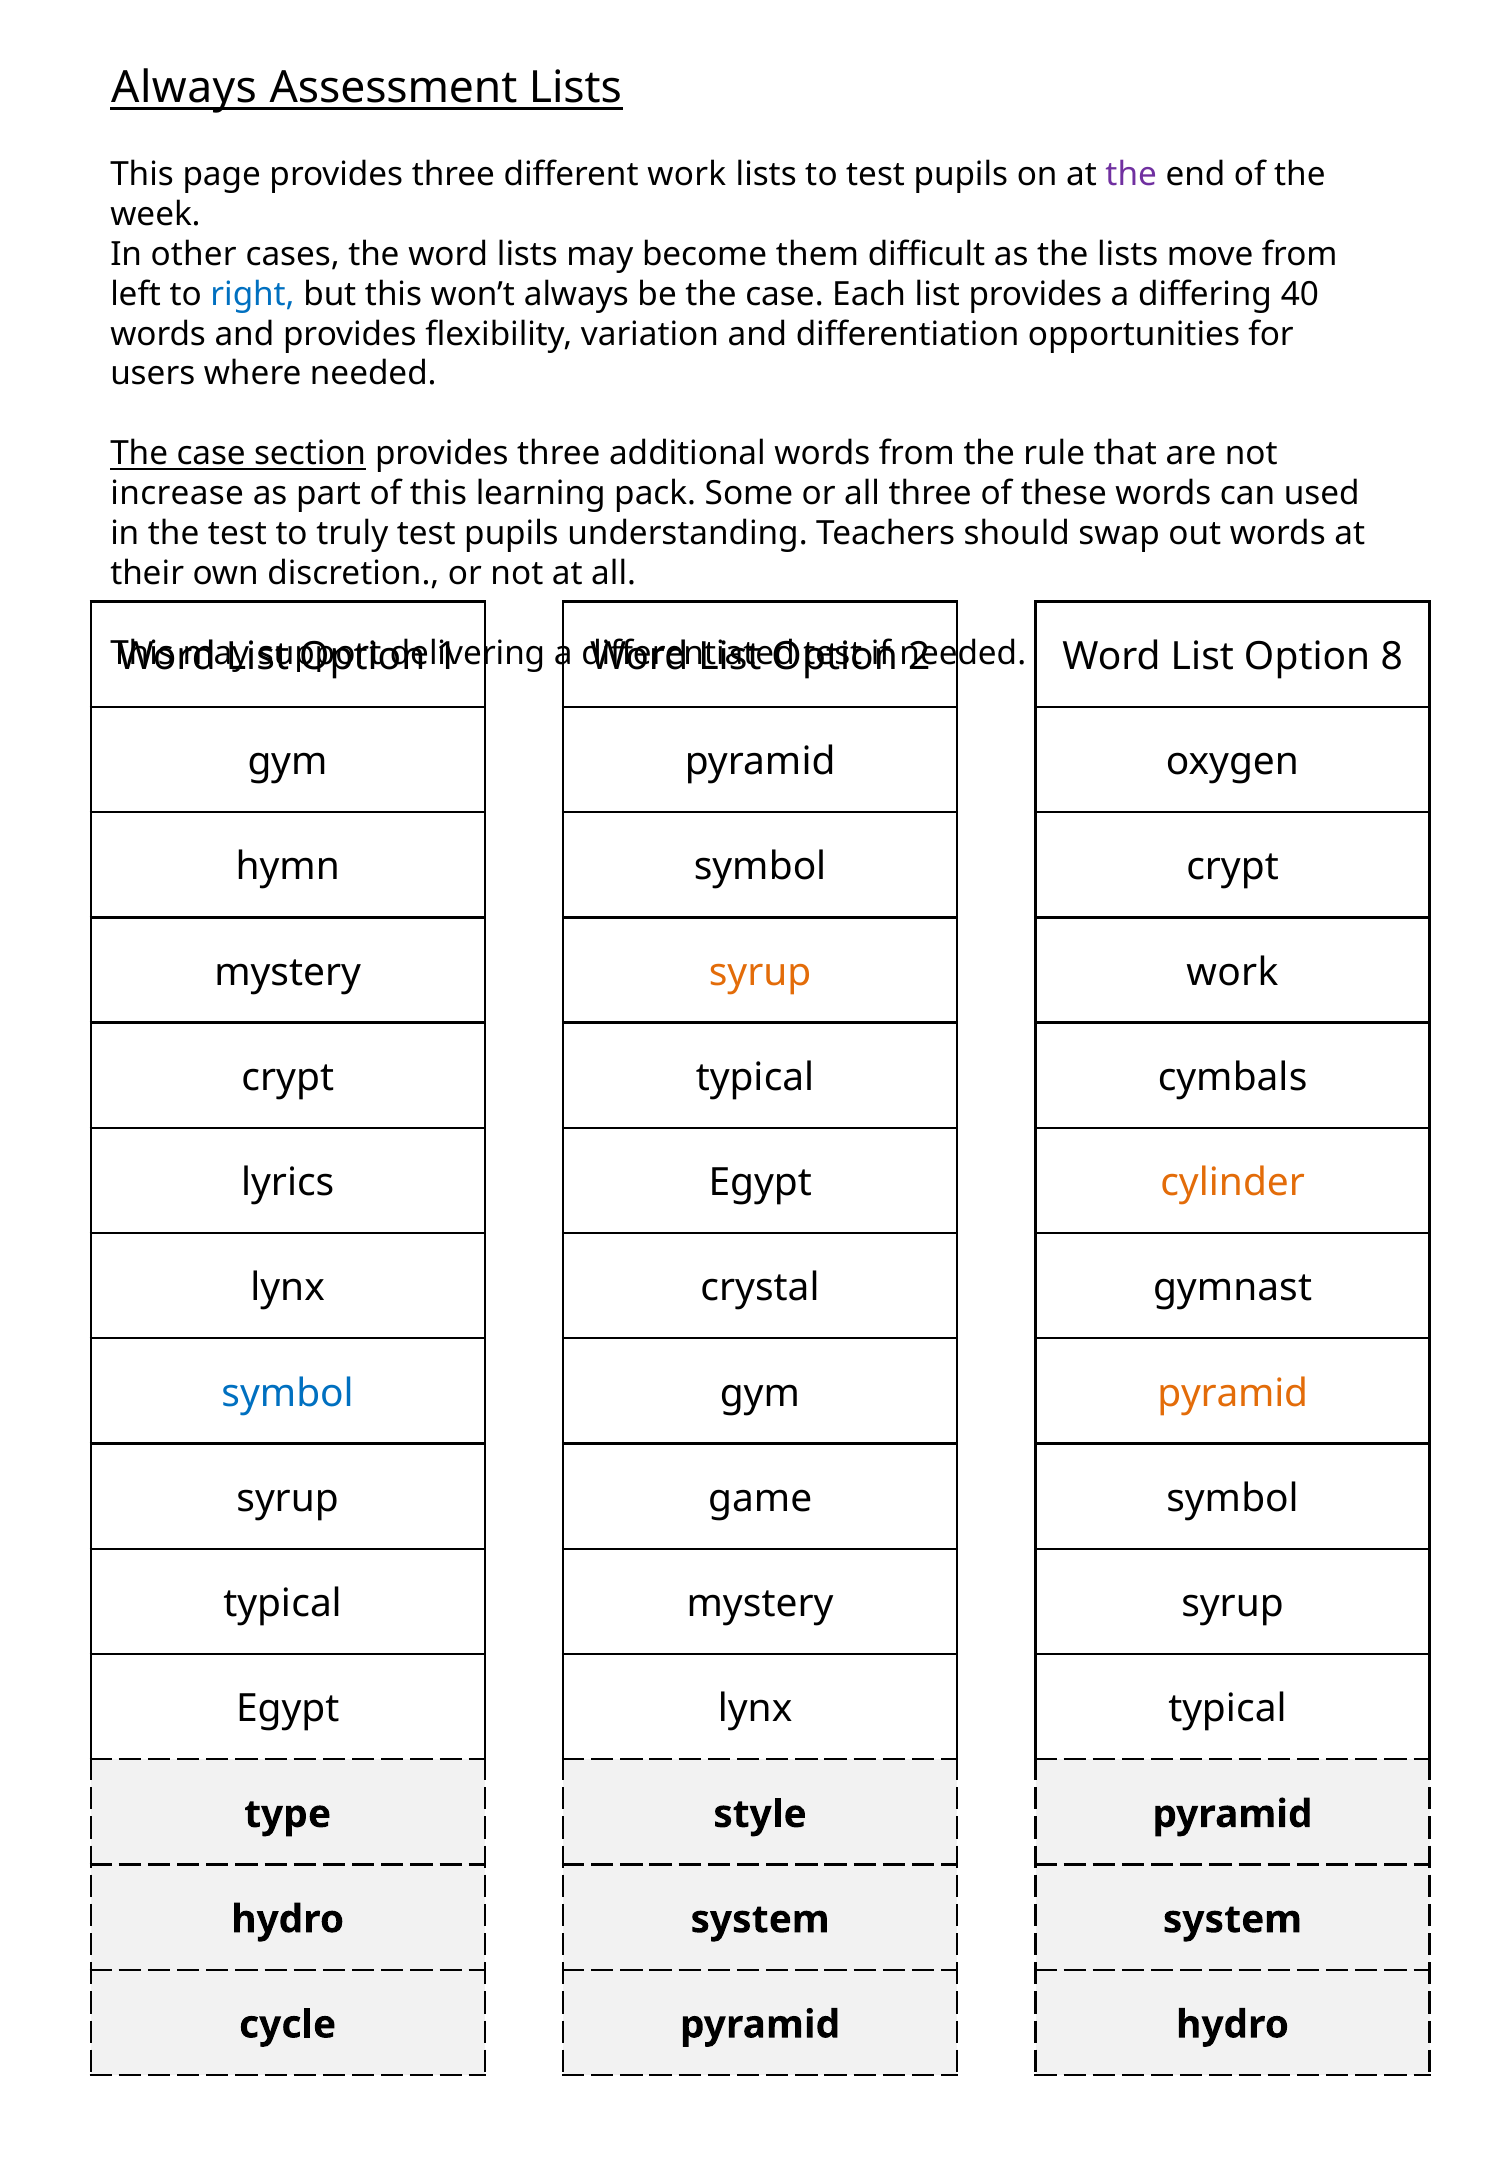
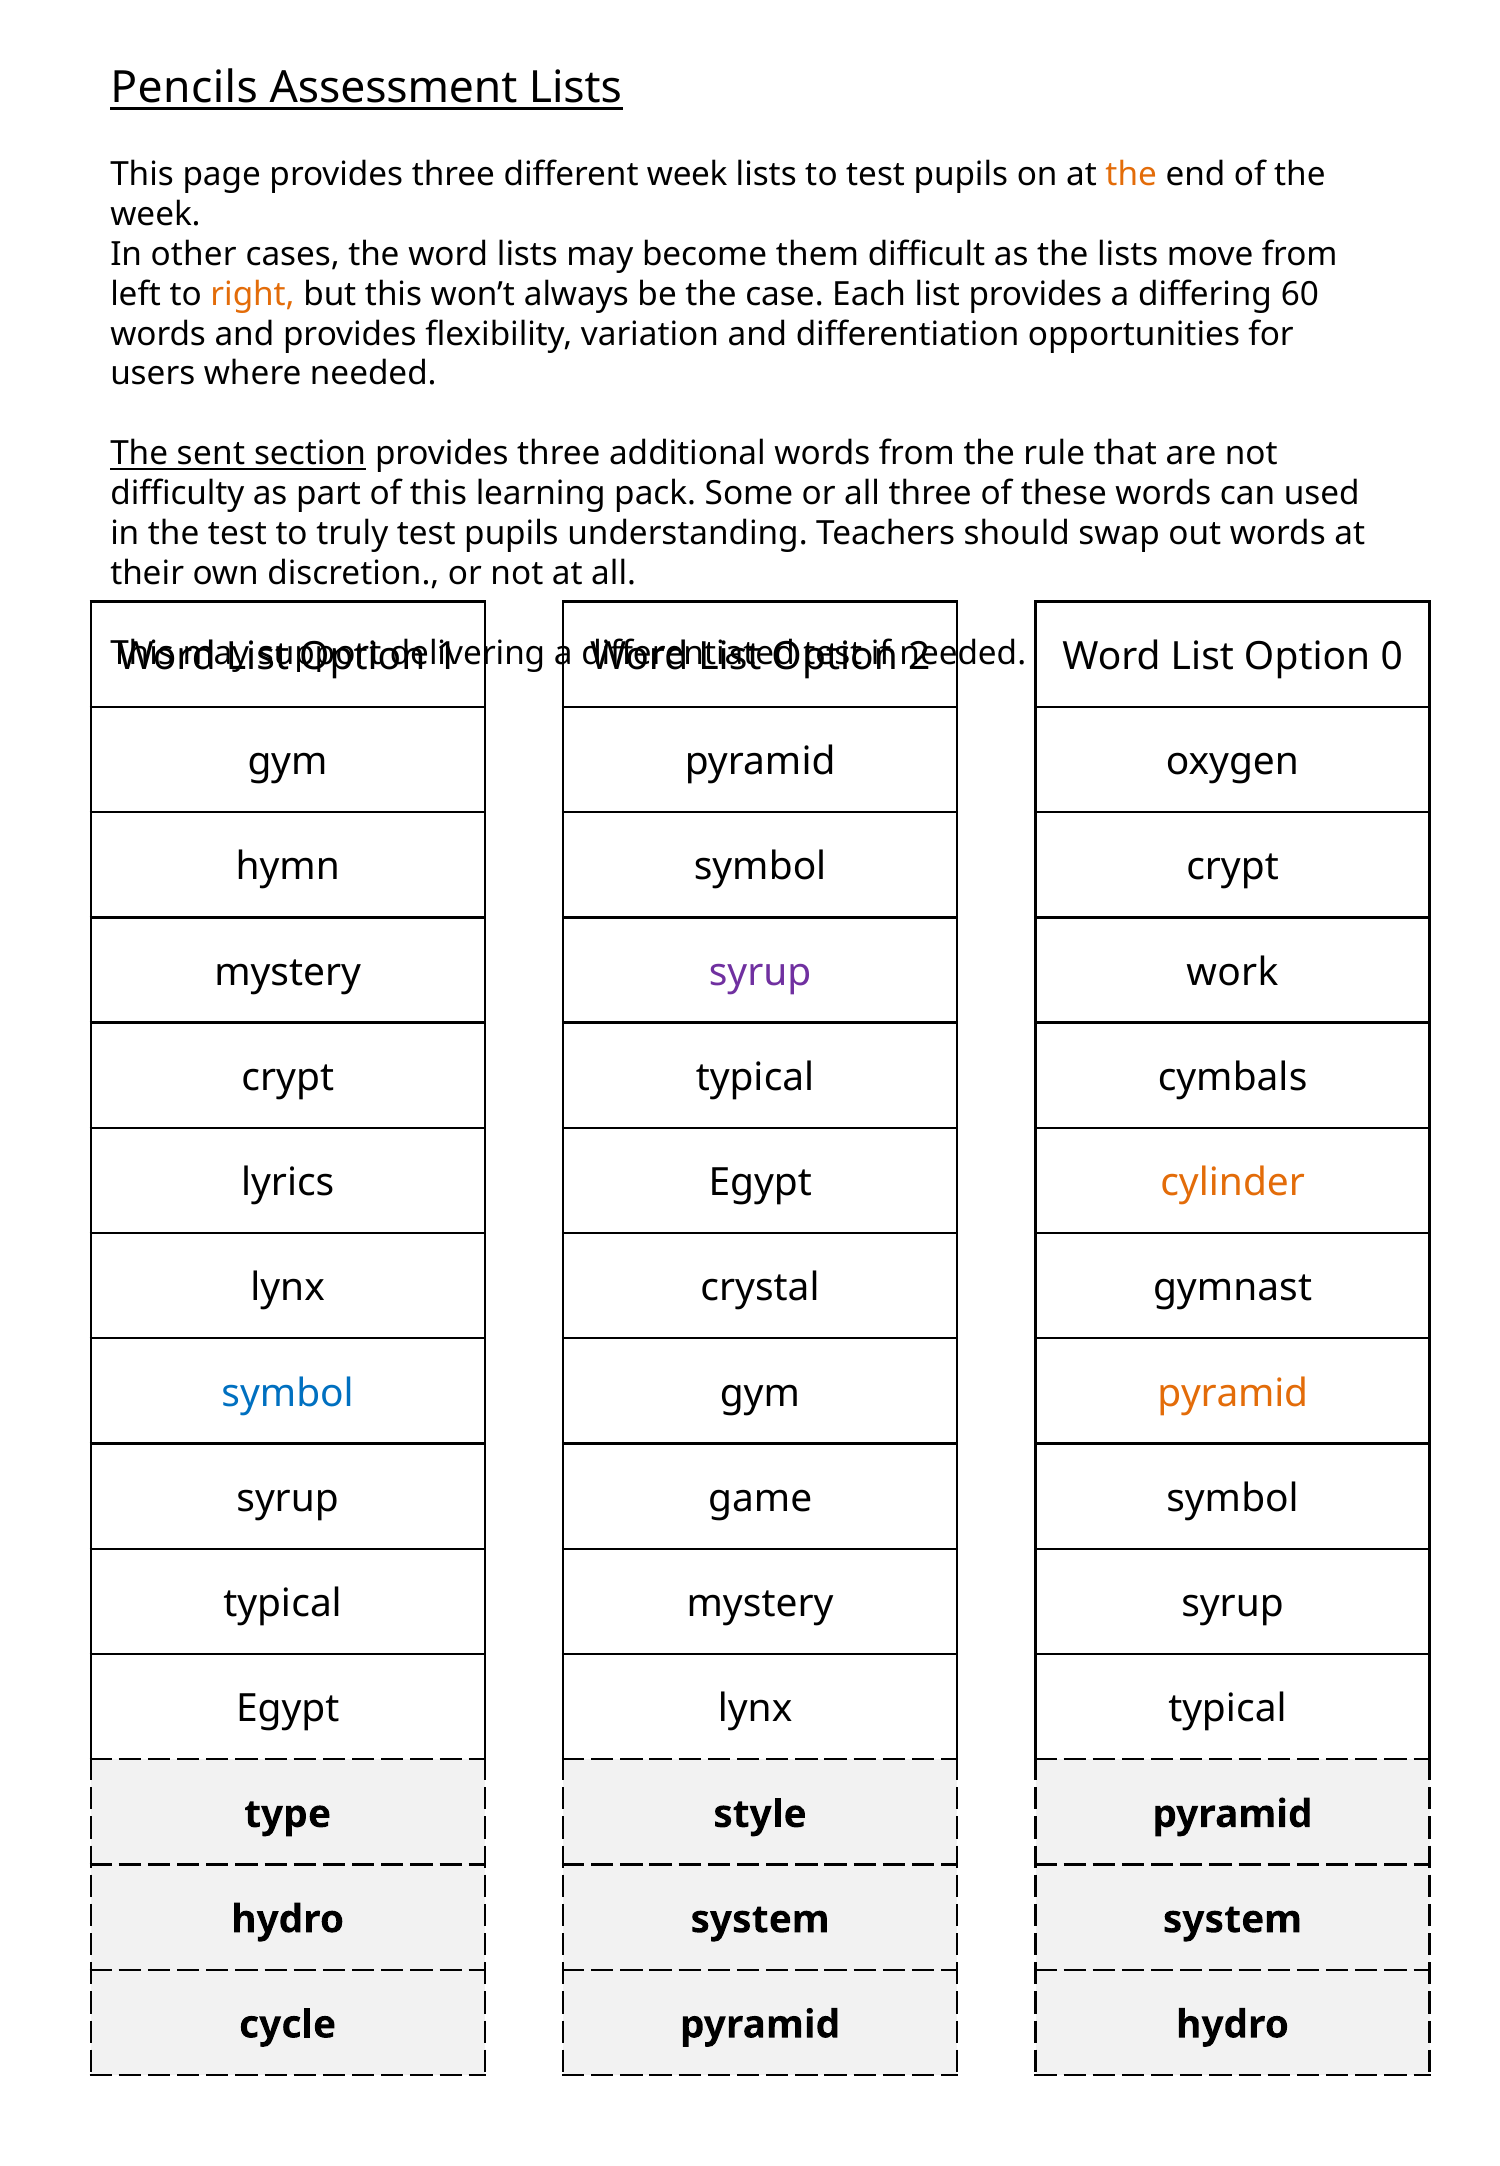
Always at (184, 88): Always -> Pencils
different work: work -> week
the at (1131, 174) colour: purple -> orange
right colour: blue -> orange
40: 40 -> 60
case at (211, 454): case -> sent
increase: increase -> difficulty
8: 8 -> 0
syrup at (760, 973) colour: orange -> purple
